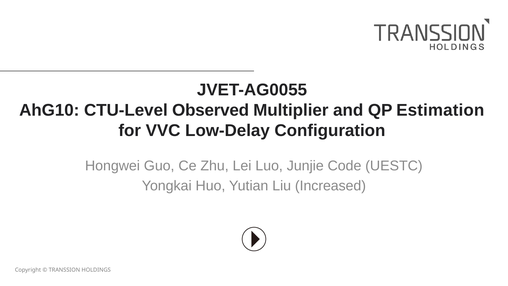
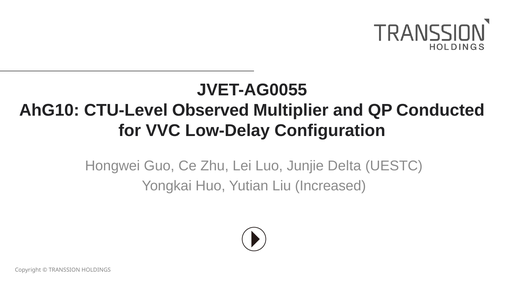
Estimation: Estimation -> Conducted
Code: Code -> Delta
